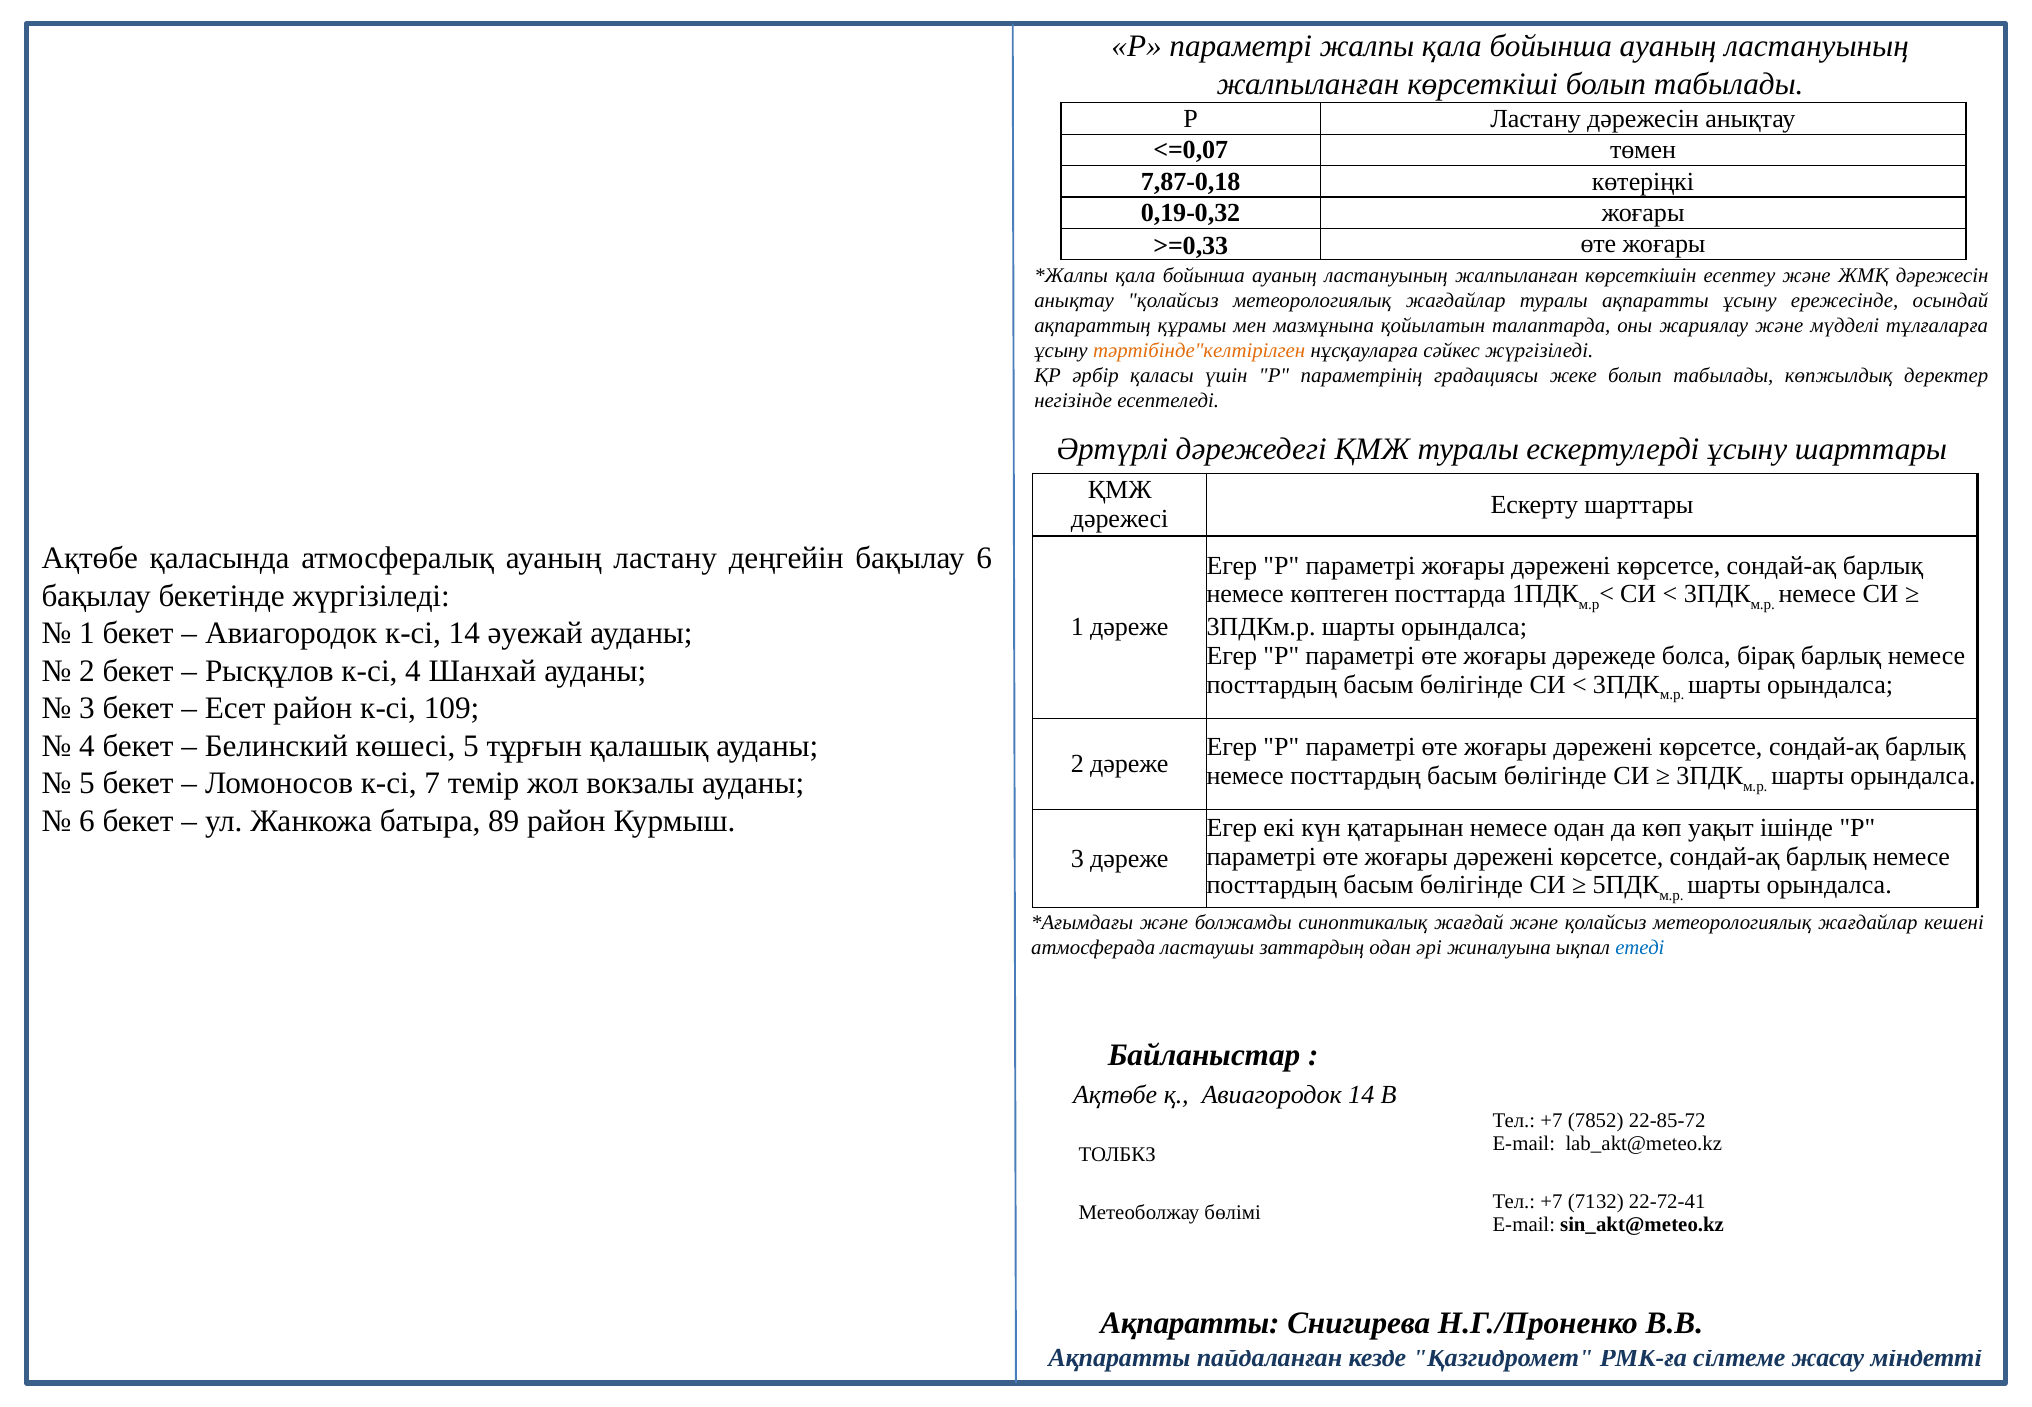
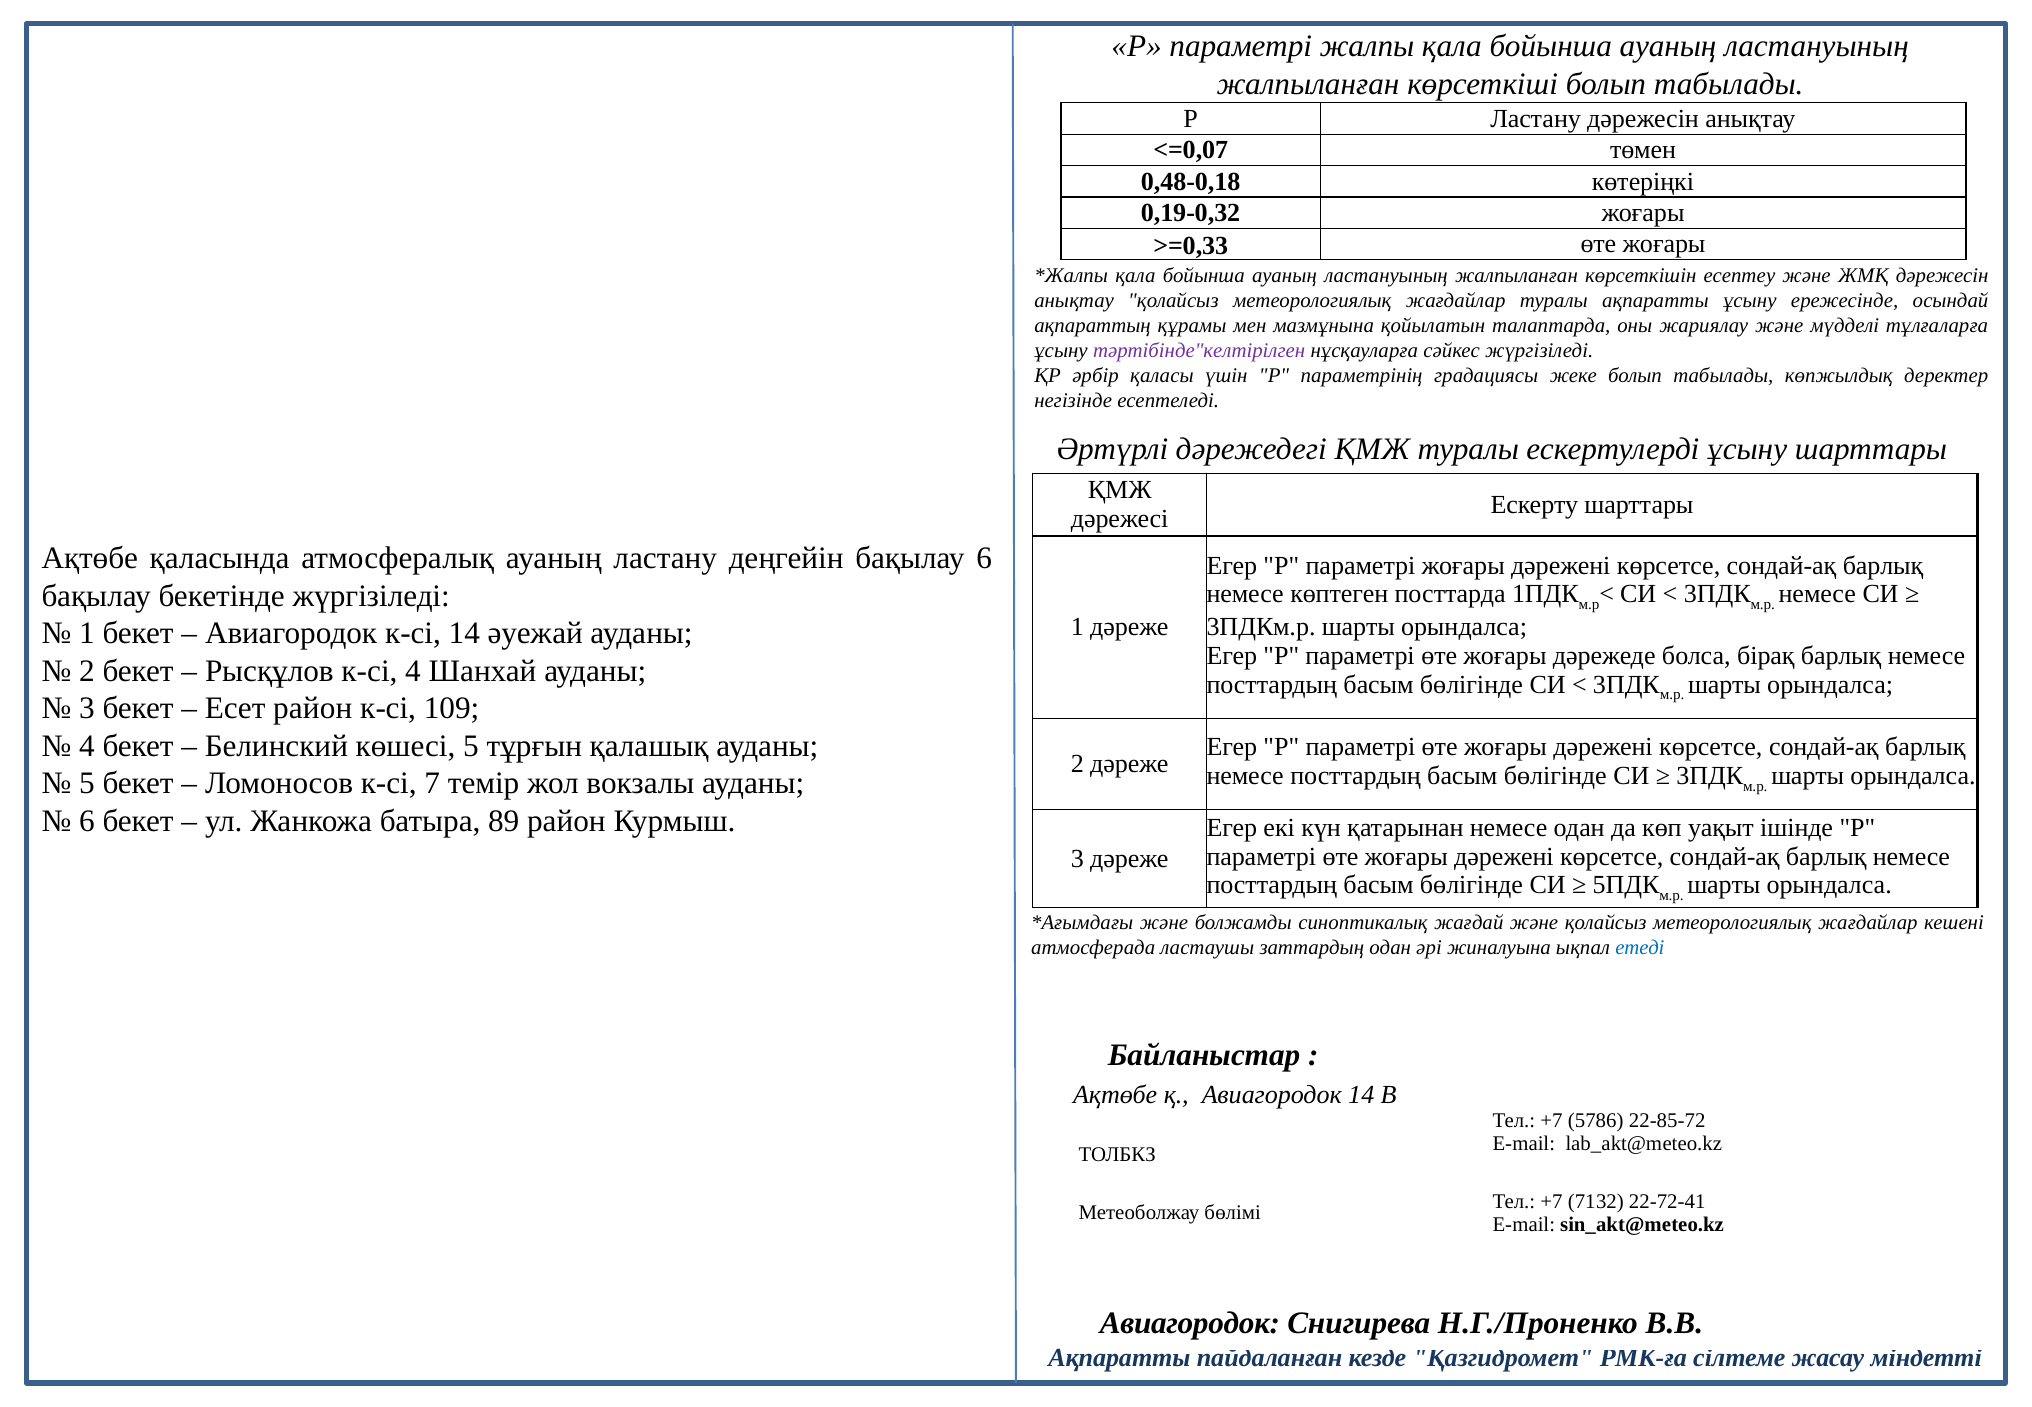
7,87-0,18: 7,87-0,18 -> 0,48-0,18
тәртібінде"келтірілген colour: orange -> purple
7852: 7852 -> 5786
Ақпаратты at (1190, 1323): Ақпаратты -> Авиагородок
